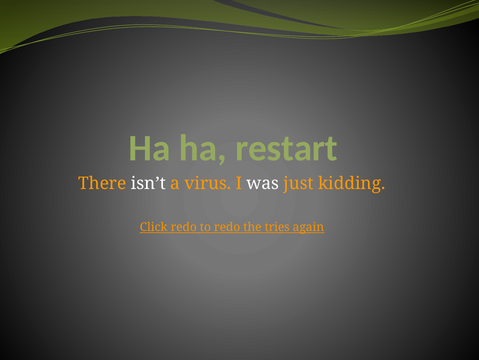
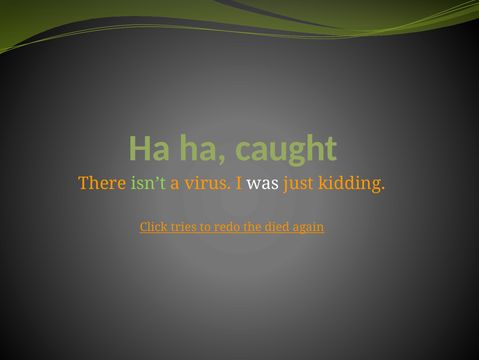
restart: restart -> caught
isn’t colour: white -> light green
Click redo: redo -> tries
tries: tries -> died
